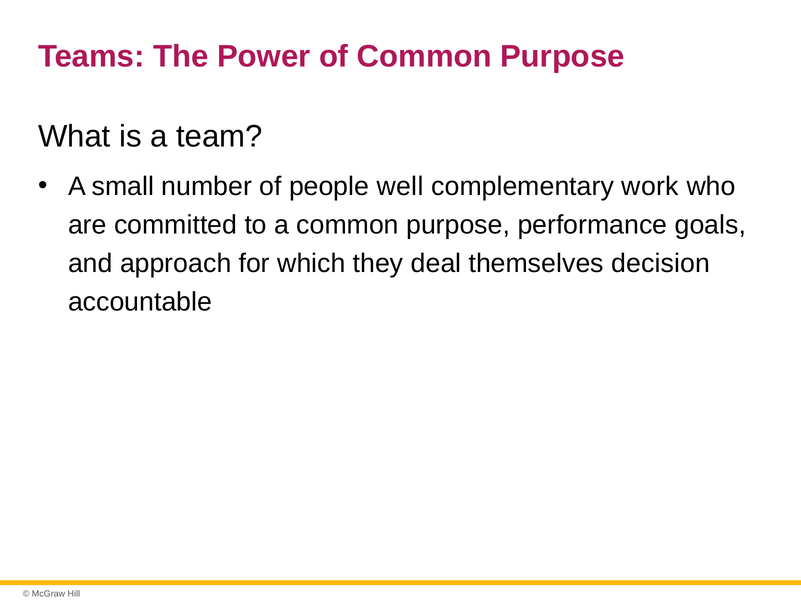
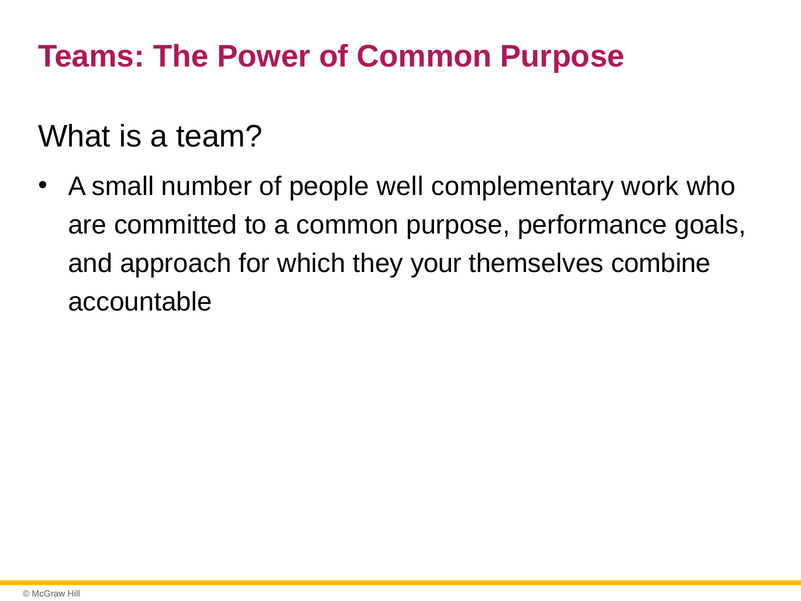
deal: deal -> your
decision: decision -> combine
